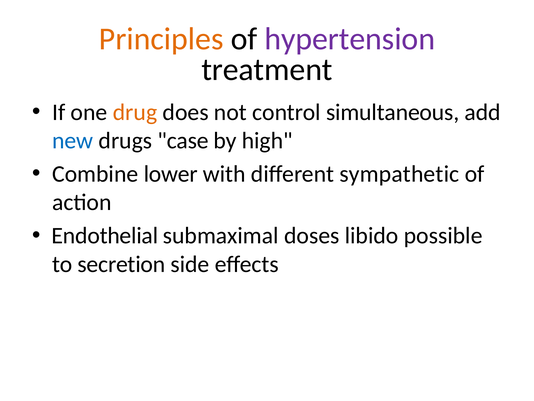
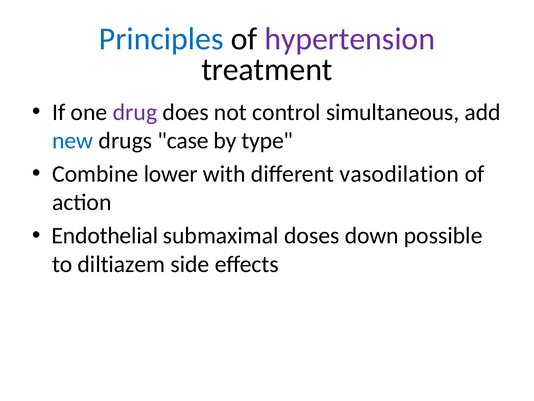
Principles colour: orange -> blue
drug colour: orange -> purple
high: high -> type
sympathetic: sympathetic -> vasodilation
libido: libido -> down
secretion: secretion -> diltiazem
